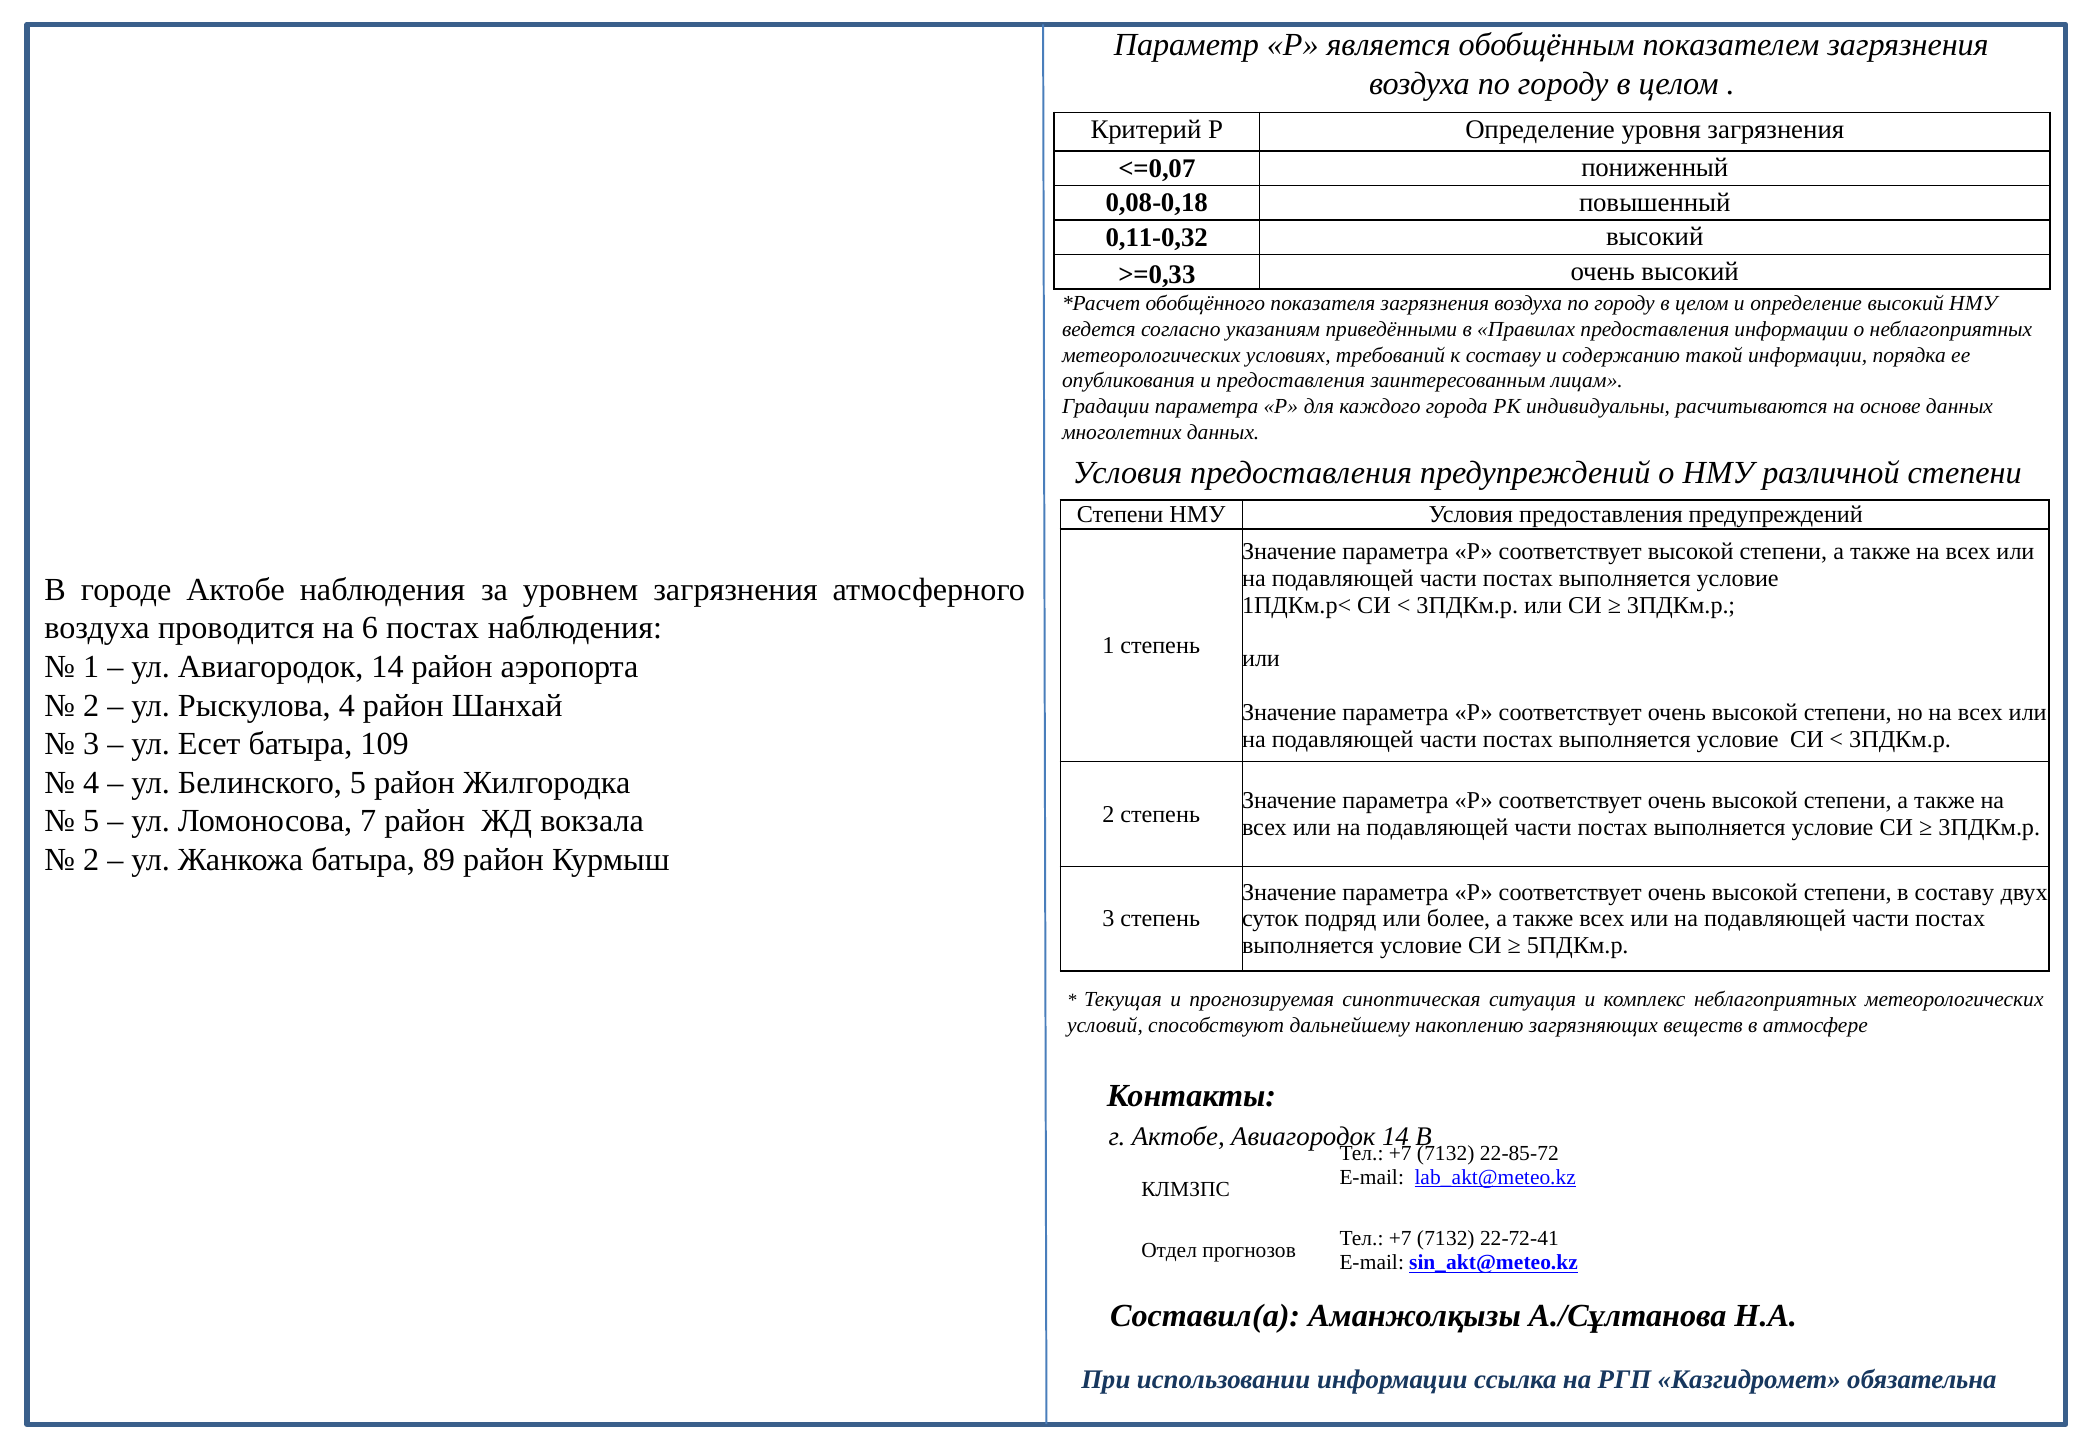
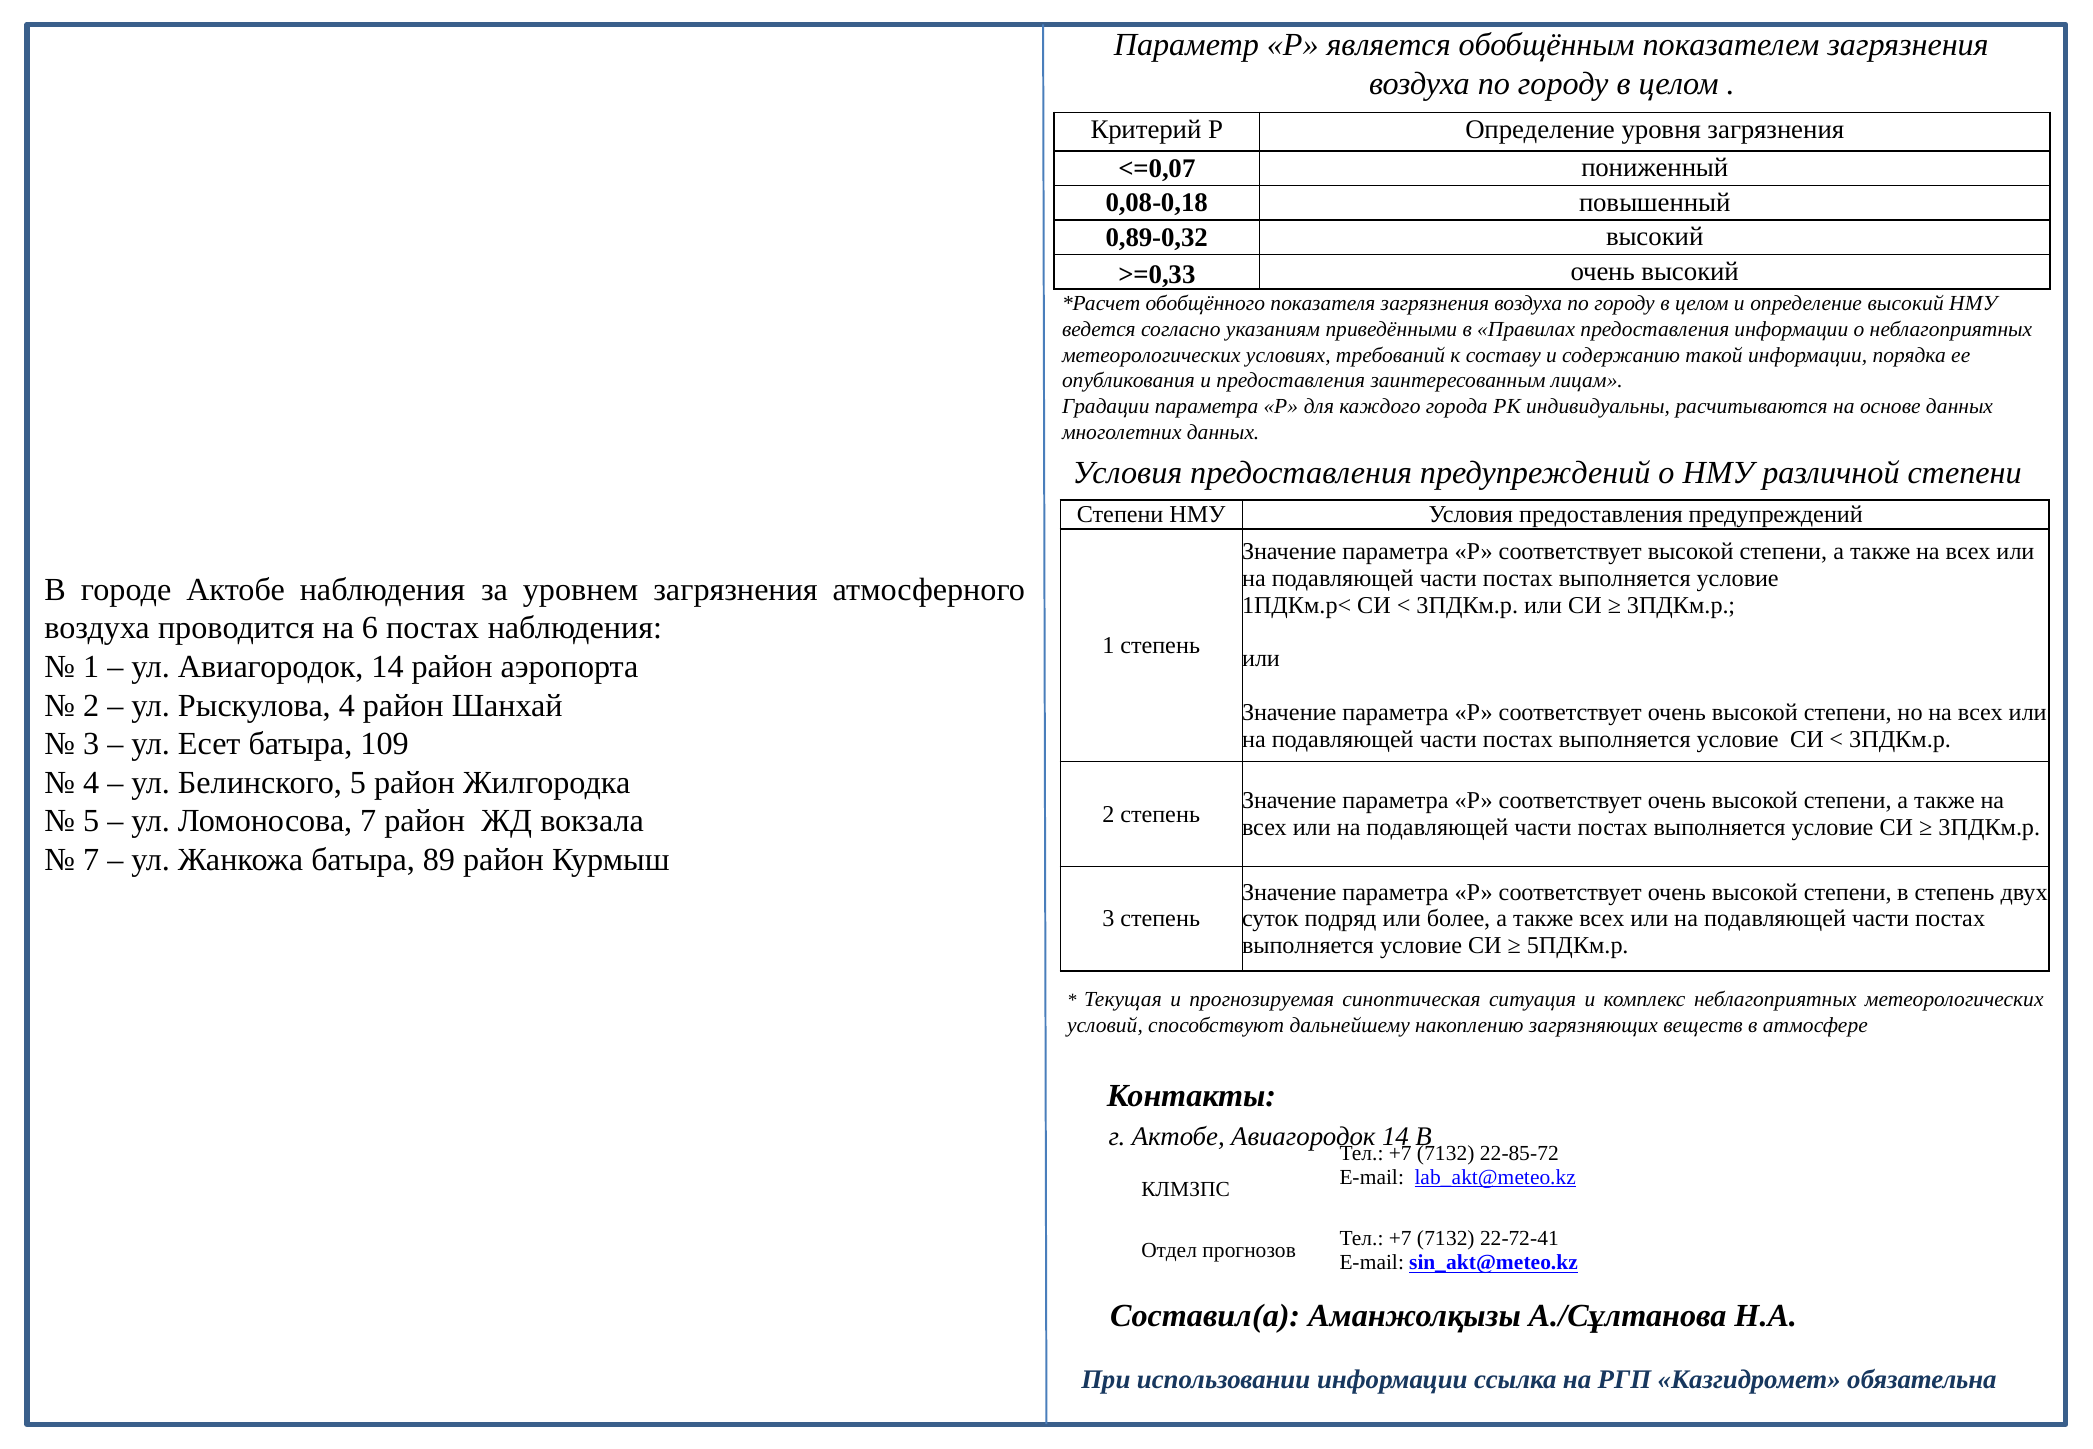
0,11-0,32: 0,11-0,32 -> 0,89-0,32
2 at (91, 860): 2 -> 7
в составу: составу -> степень
